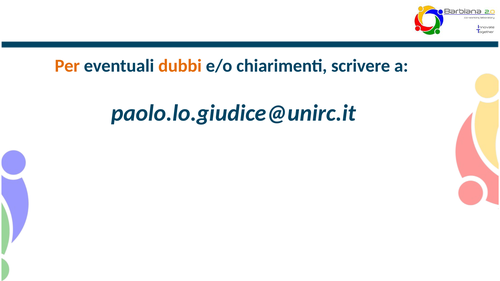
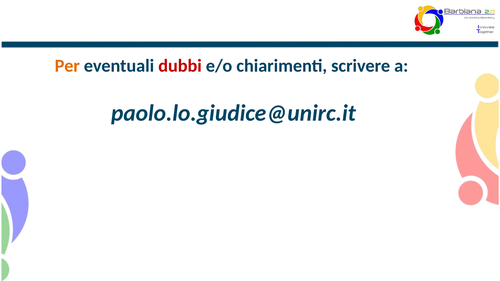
dubbi colour: orange -> red
